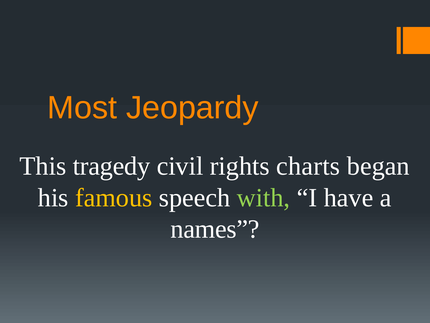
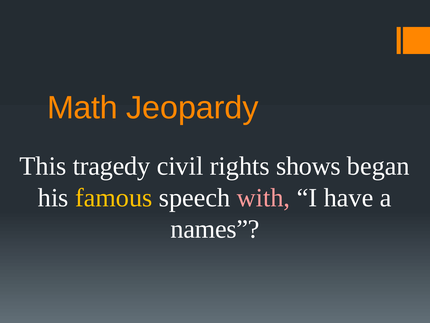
Most: Most -> Math
charts: charts -> shows
with colour: light green -> pink
